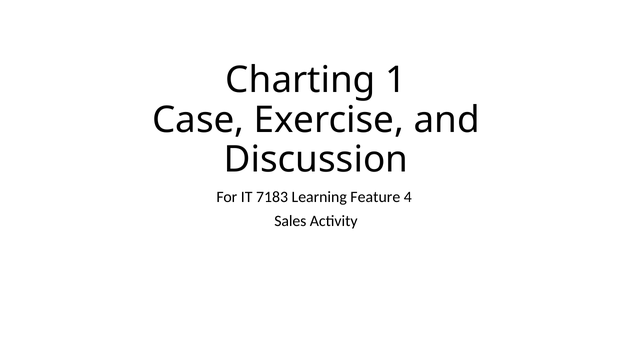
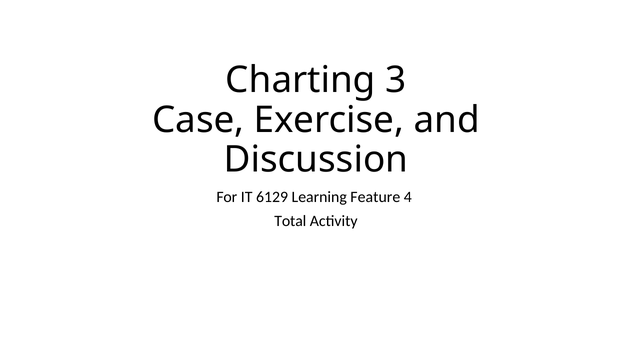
1: 1 -> 3
7183: 7183 -> 6129
Sales: Sales -> Total
